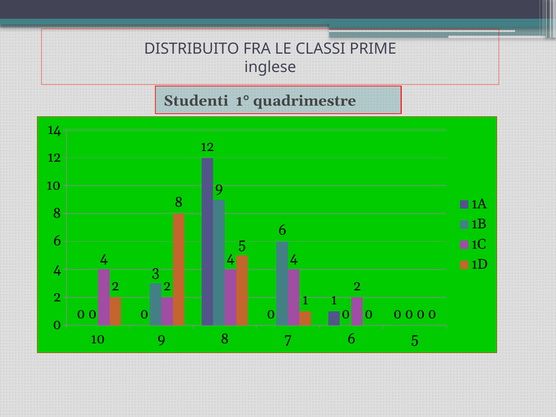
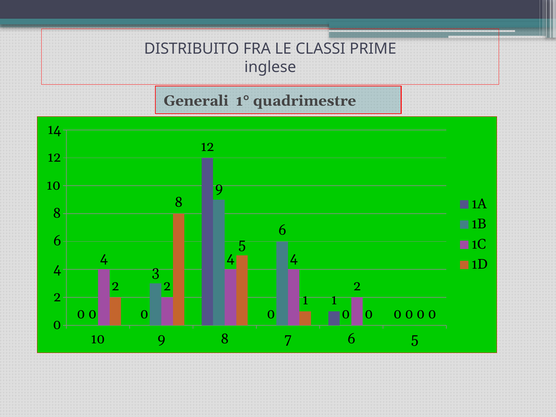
Studenti: Studenti -> Generali
